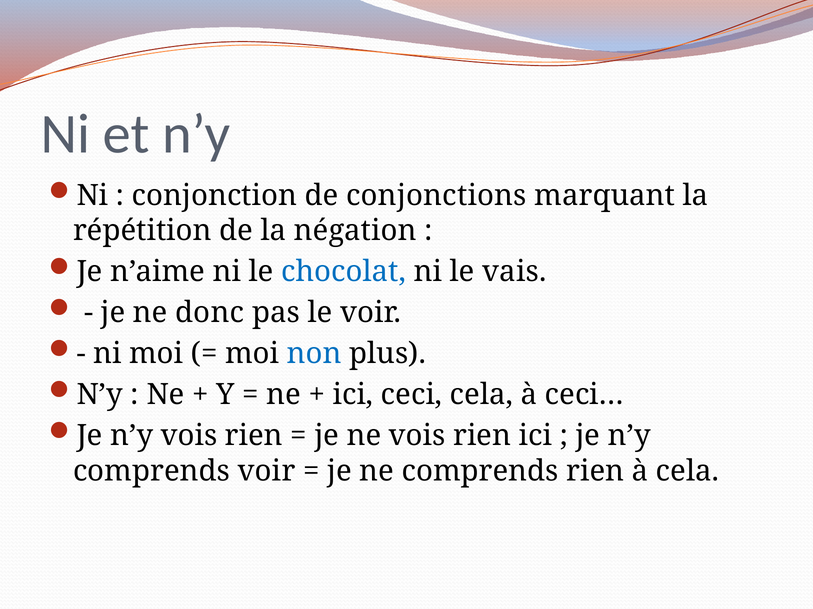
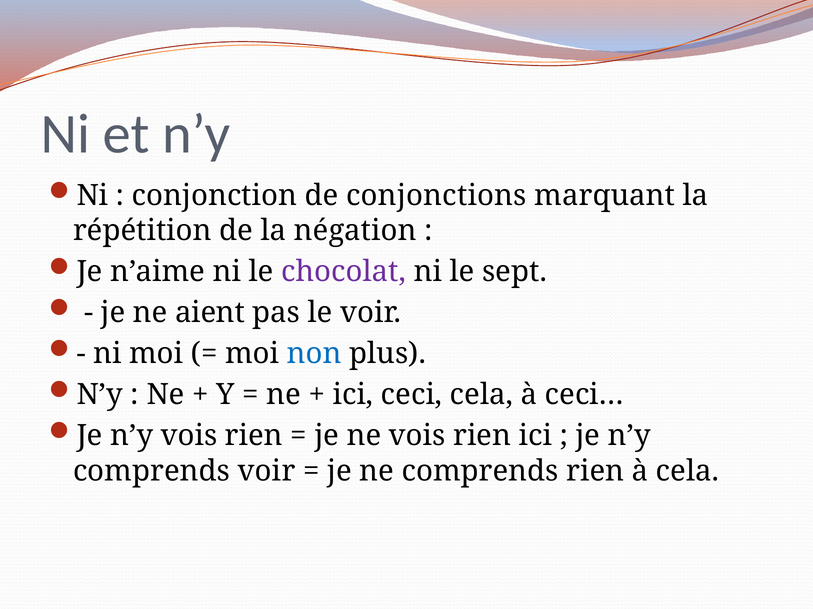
chocolat colour: blue -> purple
vais: vais -> sept
donc: donc -> aient
